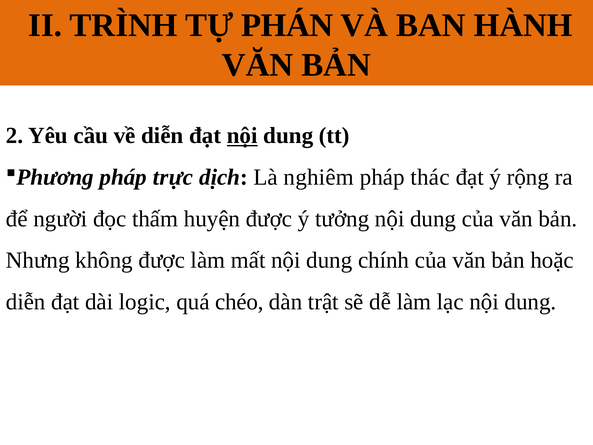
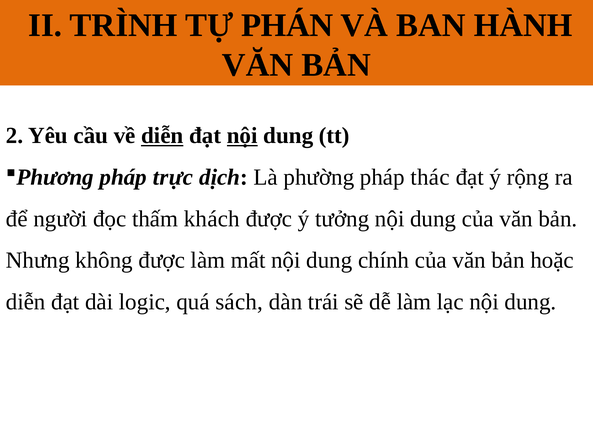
diễn at (162, 136) underline: none -> present
nghiêm: nghiêm -> phường
huyện: huyện -> khách
chéo: chéo -> sách
trật: trật -> trái
